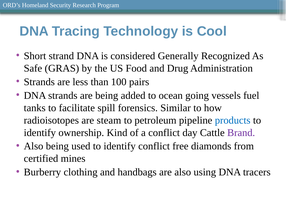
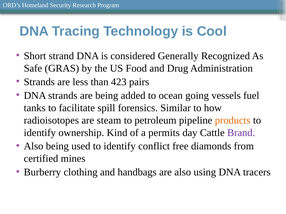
100: 100 -> 423
products colour: blue -> orange
a conflict: conflict -> permits
